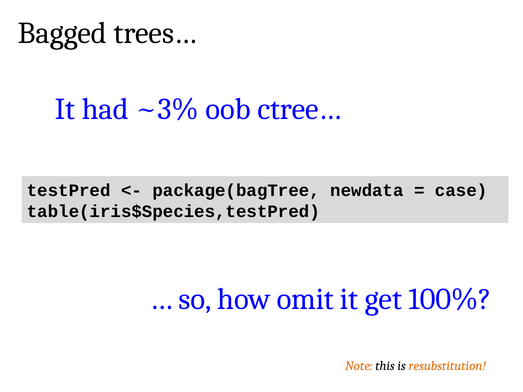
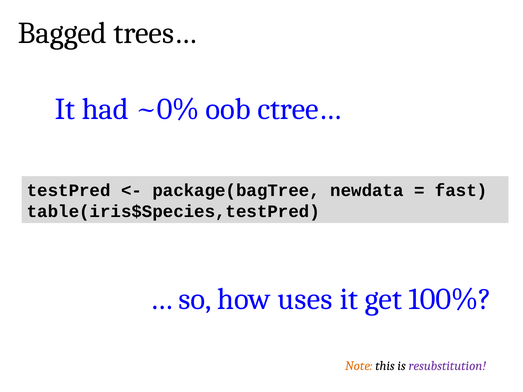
~3%: ~3% -> ~0%
case: case -> fast
omit: omit -> uses
resubstitution colour: orange -> purple
